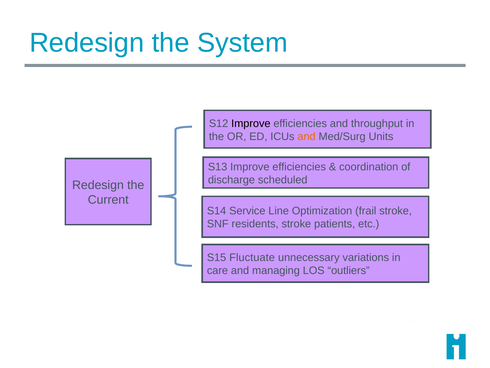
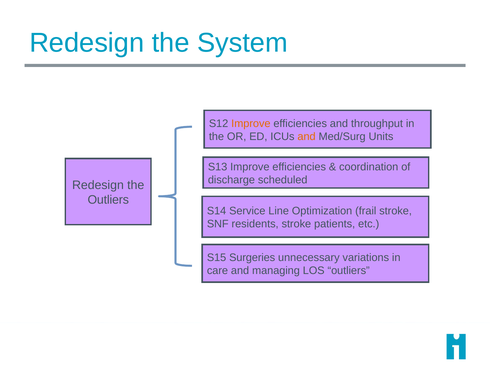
Improve at (251, 123) colour: black -> orange
Current at (108, 200): Current -> Outliers
Fluctuate: Fluctuate -> Surgeries
